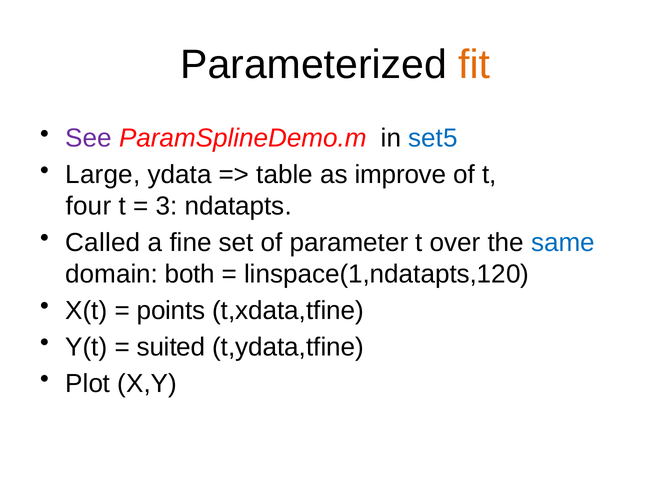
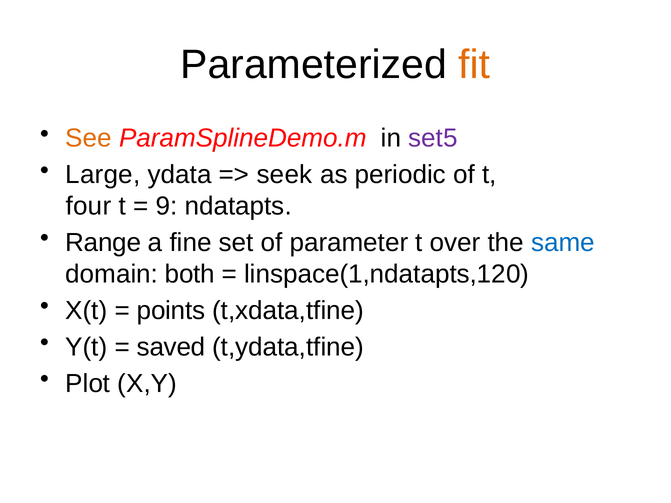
See colour: purple -> orange
set5 colour: blue -> purple
table: table -> seek
improve: improve -> periodic
3: 3 -> 9
Called: Called -> Range
suited: suited -> saved
